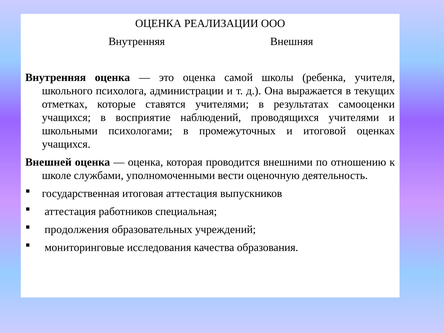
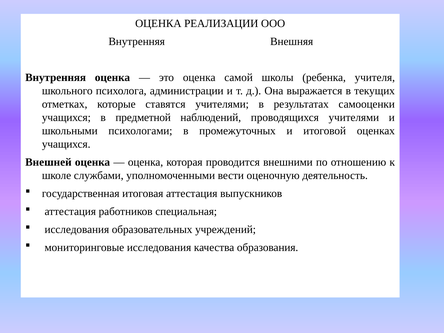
восприятие: восприятие -> предметной
продолжения at (77, 229): продолжения -> исследования
